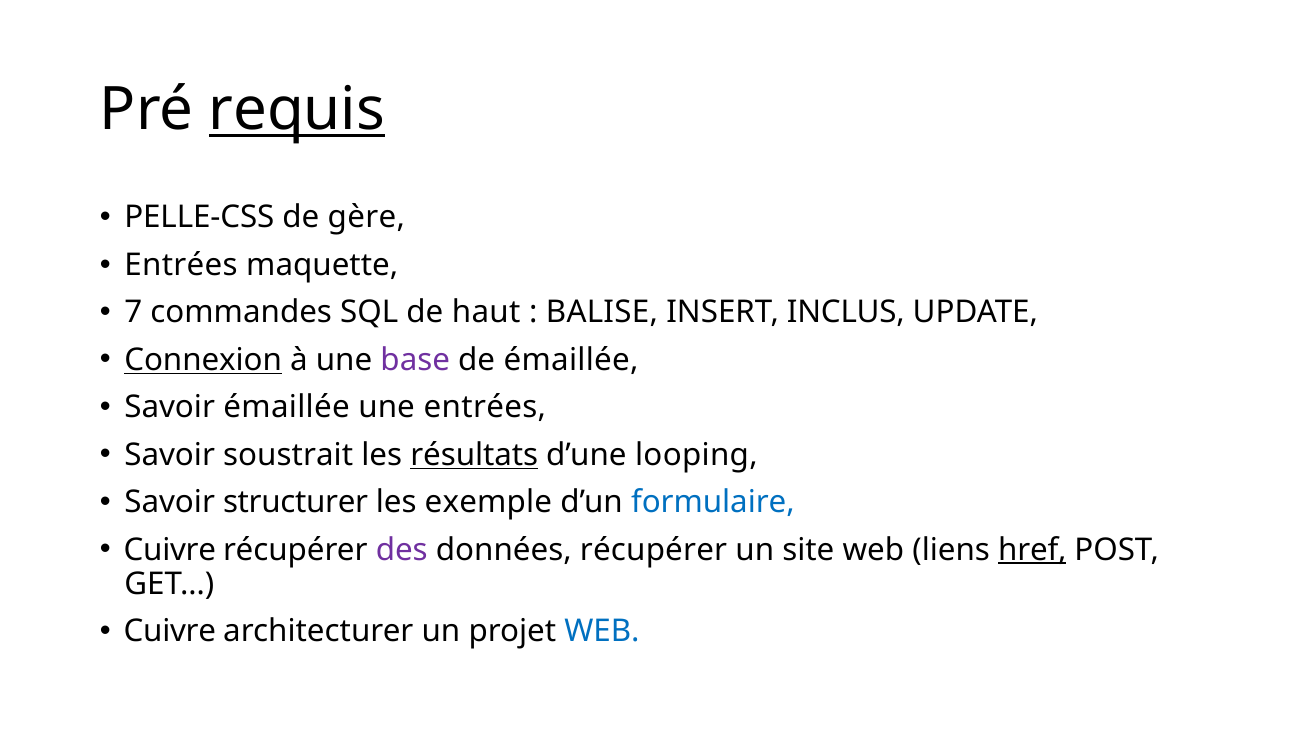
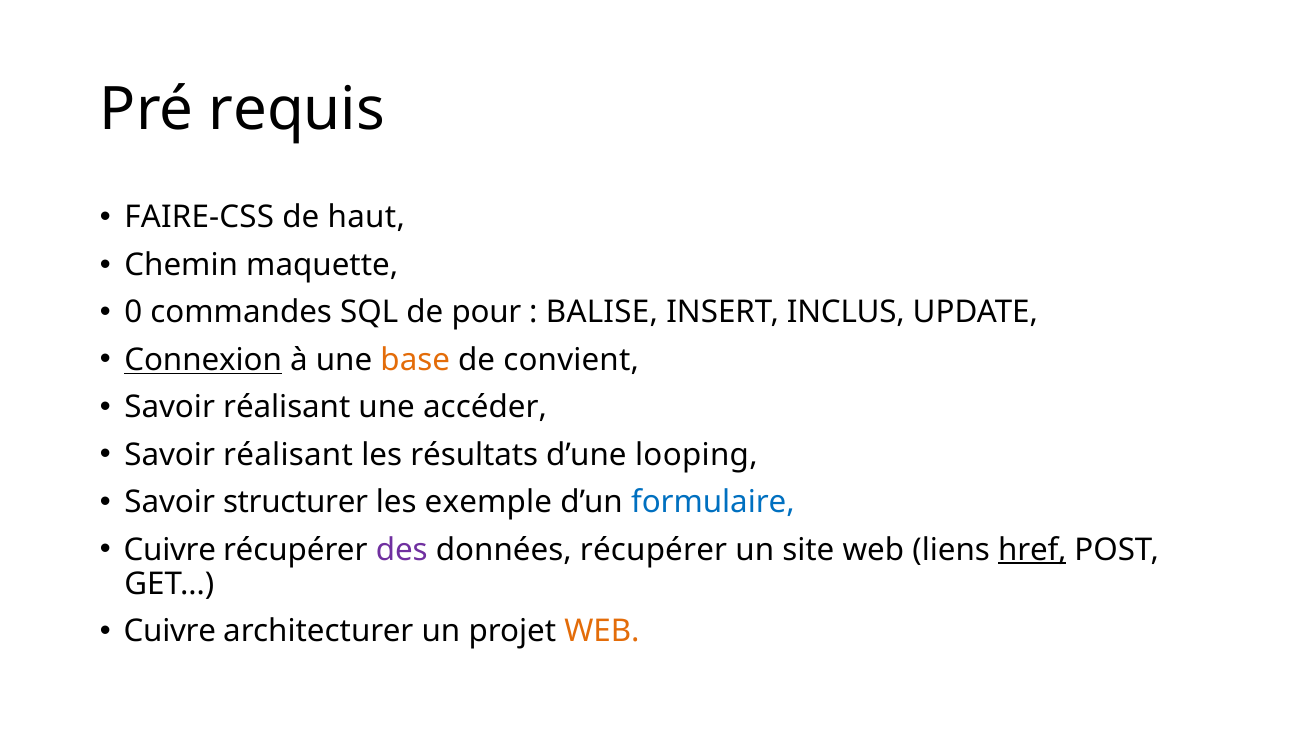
requis underline: present -> none
PELLE-CSS: PELLE-CSS -> FAIRE-CSS
gère: gère -> haut
Entrées at (181, 265): Entrées -> Chemin
7: 7 -> 0
haut: haut -> pour
base colour: purple -> orange
de émaillée: émaillée -> convient
émaillée at (287, 408): émaillée -> réalisant
une entrées: entrées -> accéder
soustrait at (288, 455): soustrait -> réalisant
résultats underline: present -> none
WEB at (602, 632) colour: blue -> orange
